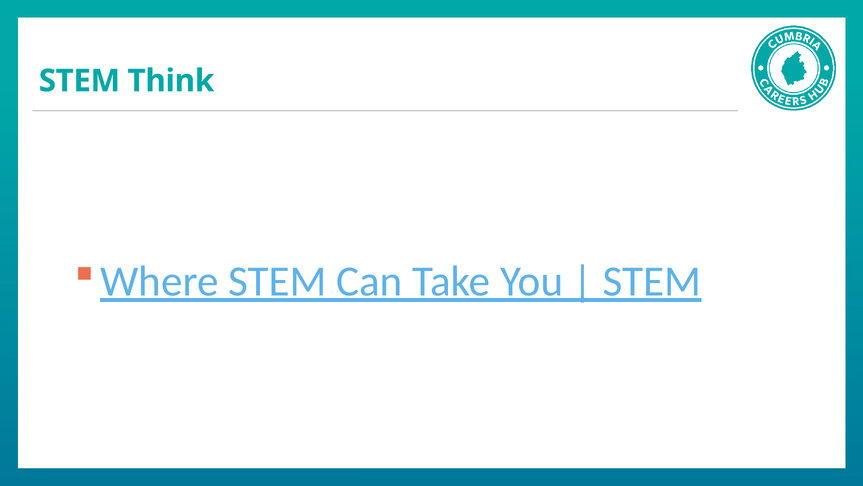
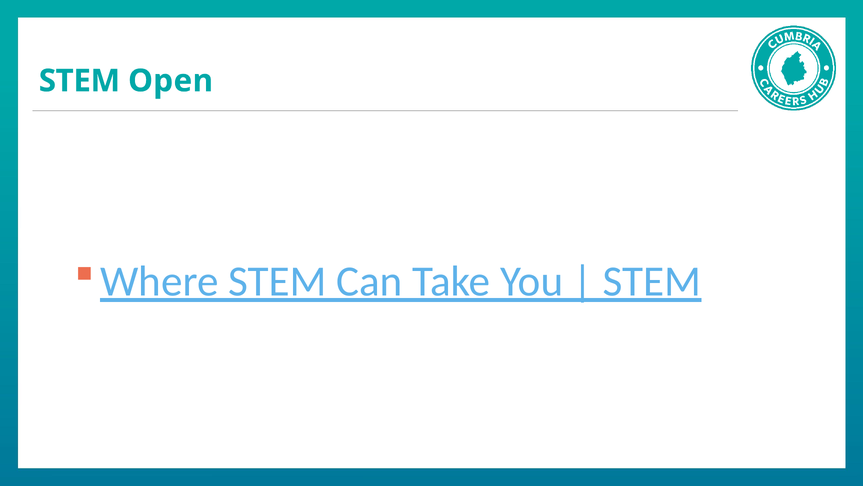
Think: Think -> Open
